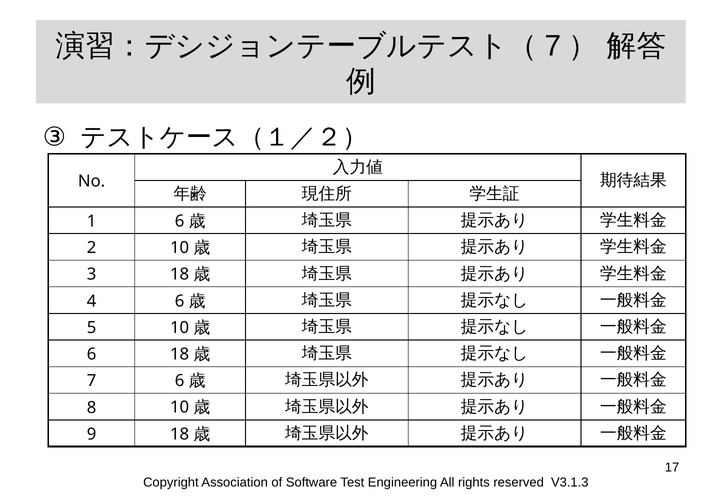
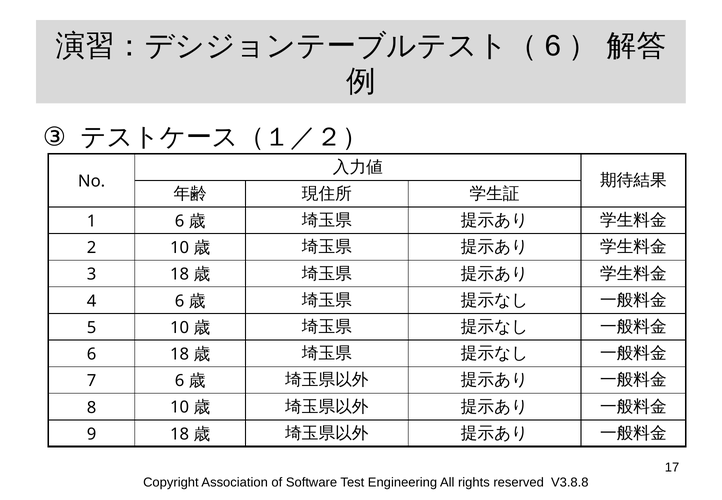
7 at (553, 46): 7 -> 6
V3.1.3: V3.1.3 -> V3.8.8
